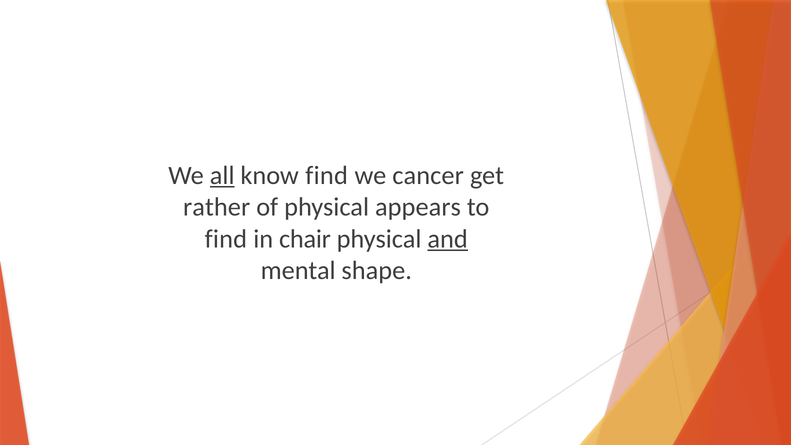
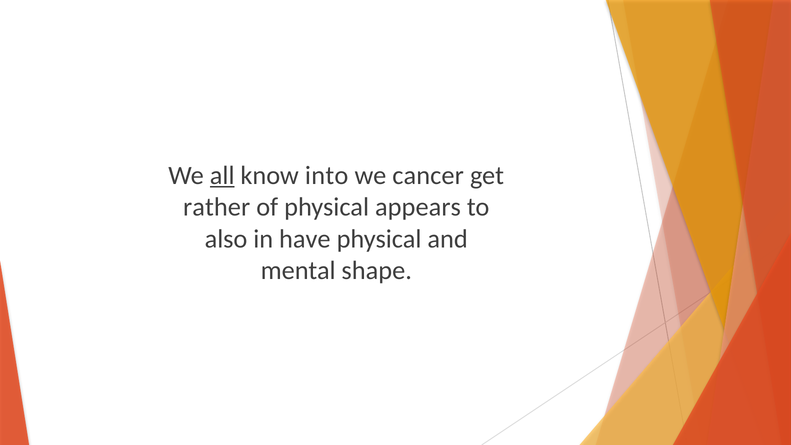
know find: find -> into
find at (226, 239): find -> also
chair: chair -> have
and underline: present -> none
